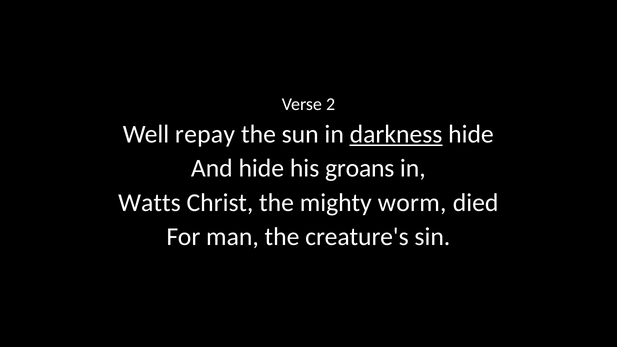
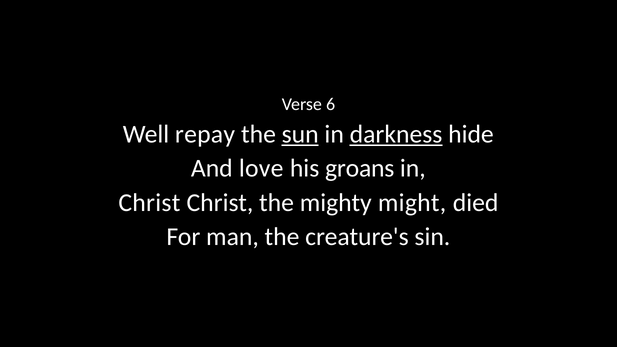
2: 2 -> 6
sun underline: none -> present
And hide: hide -> love
Watts at (149, 203): Watts -> Christ
worm: worm -> might
